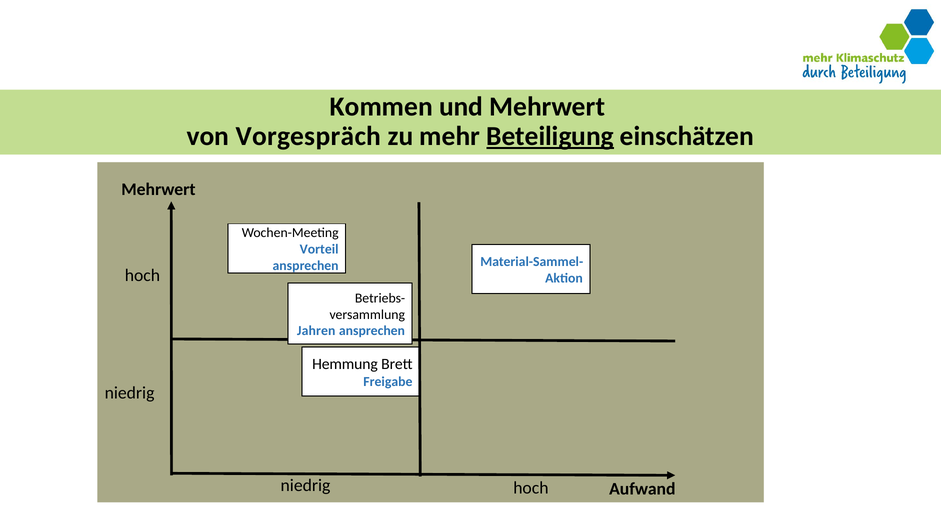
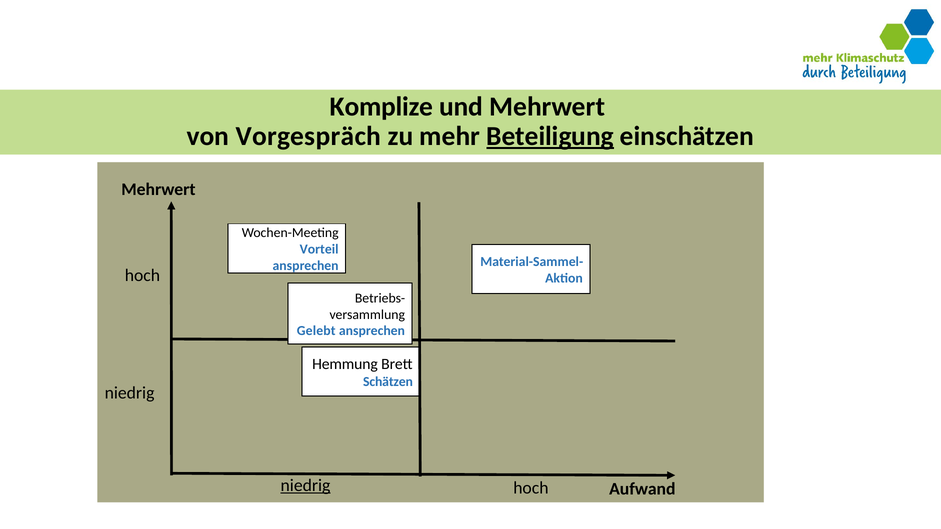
Kommen: Kommen -> Komplize
Jahren: Jahren -> Gelebt
Freigabe: Freigabe -> Schätzen
niedrig at (305, 486) underline: none -> present
